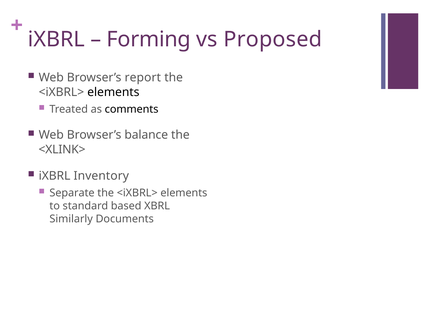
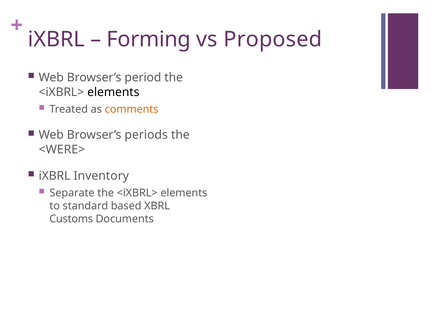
report: report -> period
comments colour: black -> orange
balance: balance -> periods
<XLINK>: <XLINK> -> <WERE>
Similarly: Similarly -> Customs
